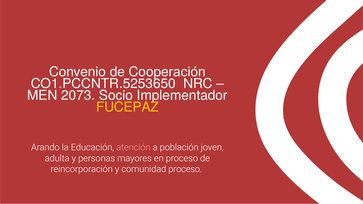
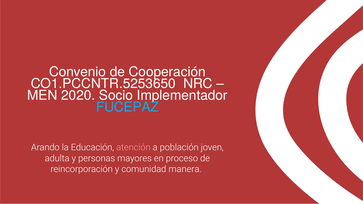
2073: 2073 -> 2020
FUCEPAZ colour: yellow -> light blue
comunidad proceso: proceso -> manera
